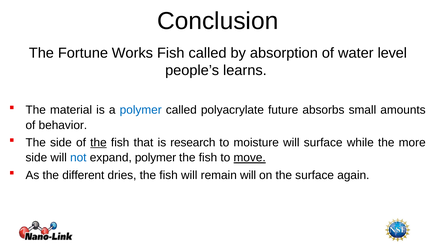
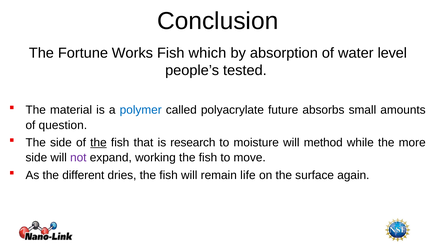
Fish called: called -> which
learns: learns -> tested
behavior: behavior -> question
will surface: surface -> method
not colour: blue -> purple
expand polymer: polymer -> working
move underline: present -> none
remain will: will -> life
